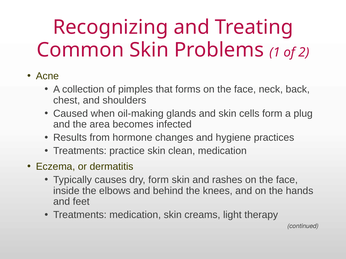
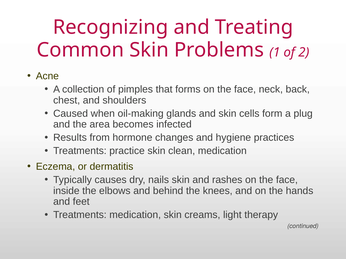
dry form: form -> nails
